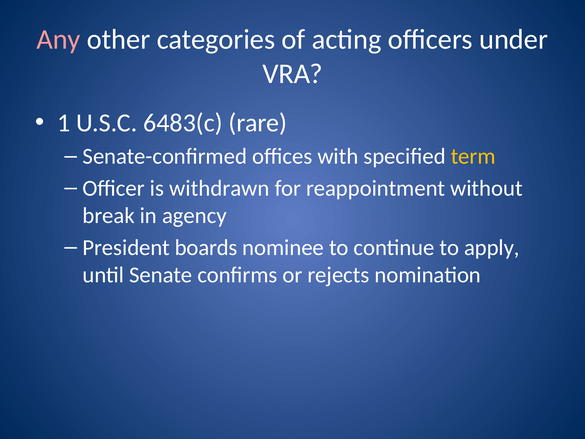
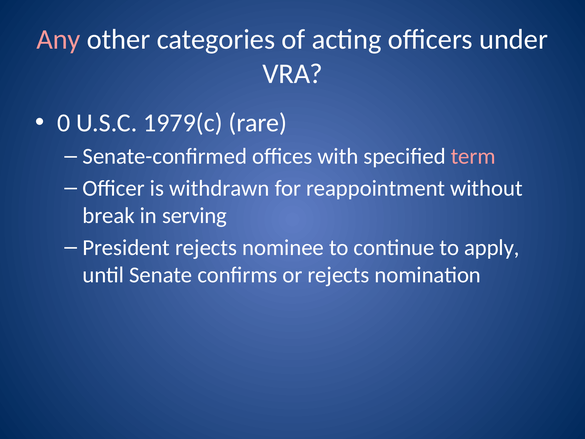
1: 1 -> 0
6483(c: 6483(c -> 1979(c
term colour: yellow -> pink
agency: agency -> serving
President boards: boards -> rejects
